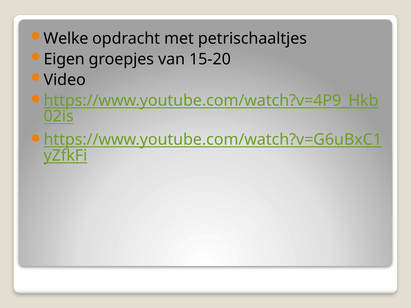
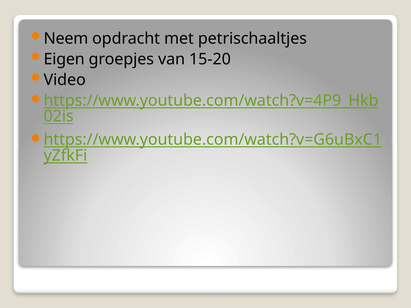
Welke: Welke -> Neem
